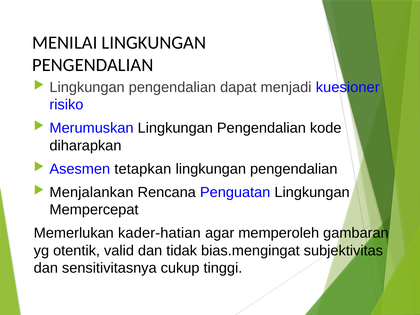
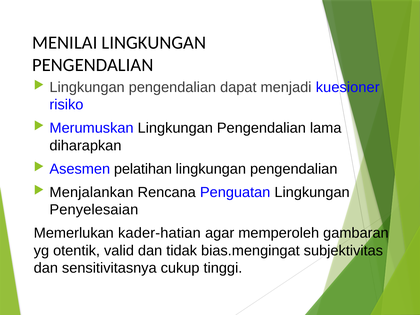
kode: kode -> lama
tetapkan: tetapkan -> pelatihan
Mempercepat: Mempercepat -> Penyelesaian
